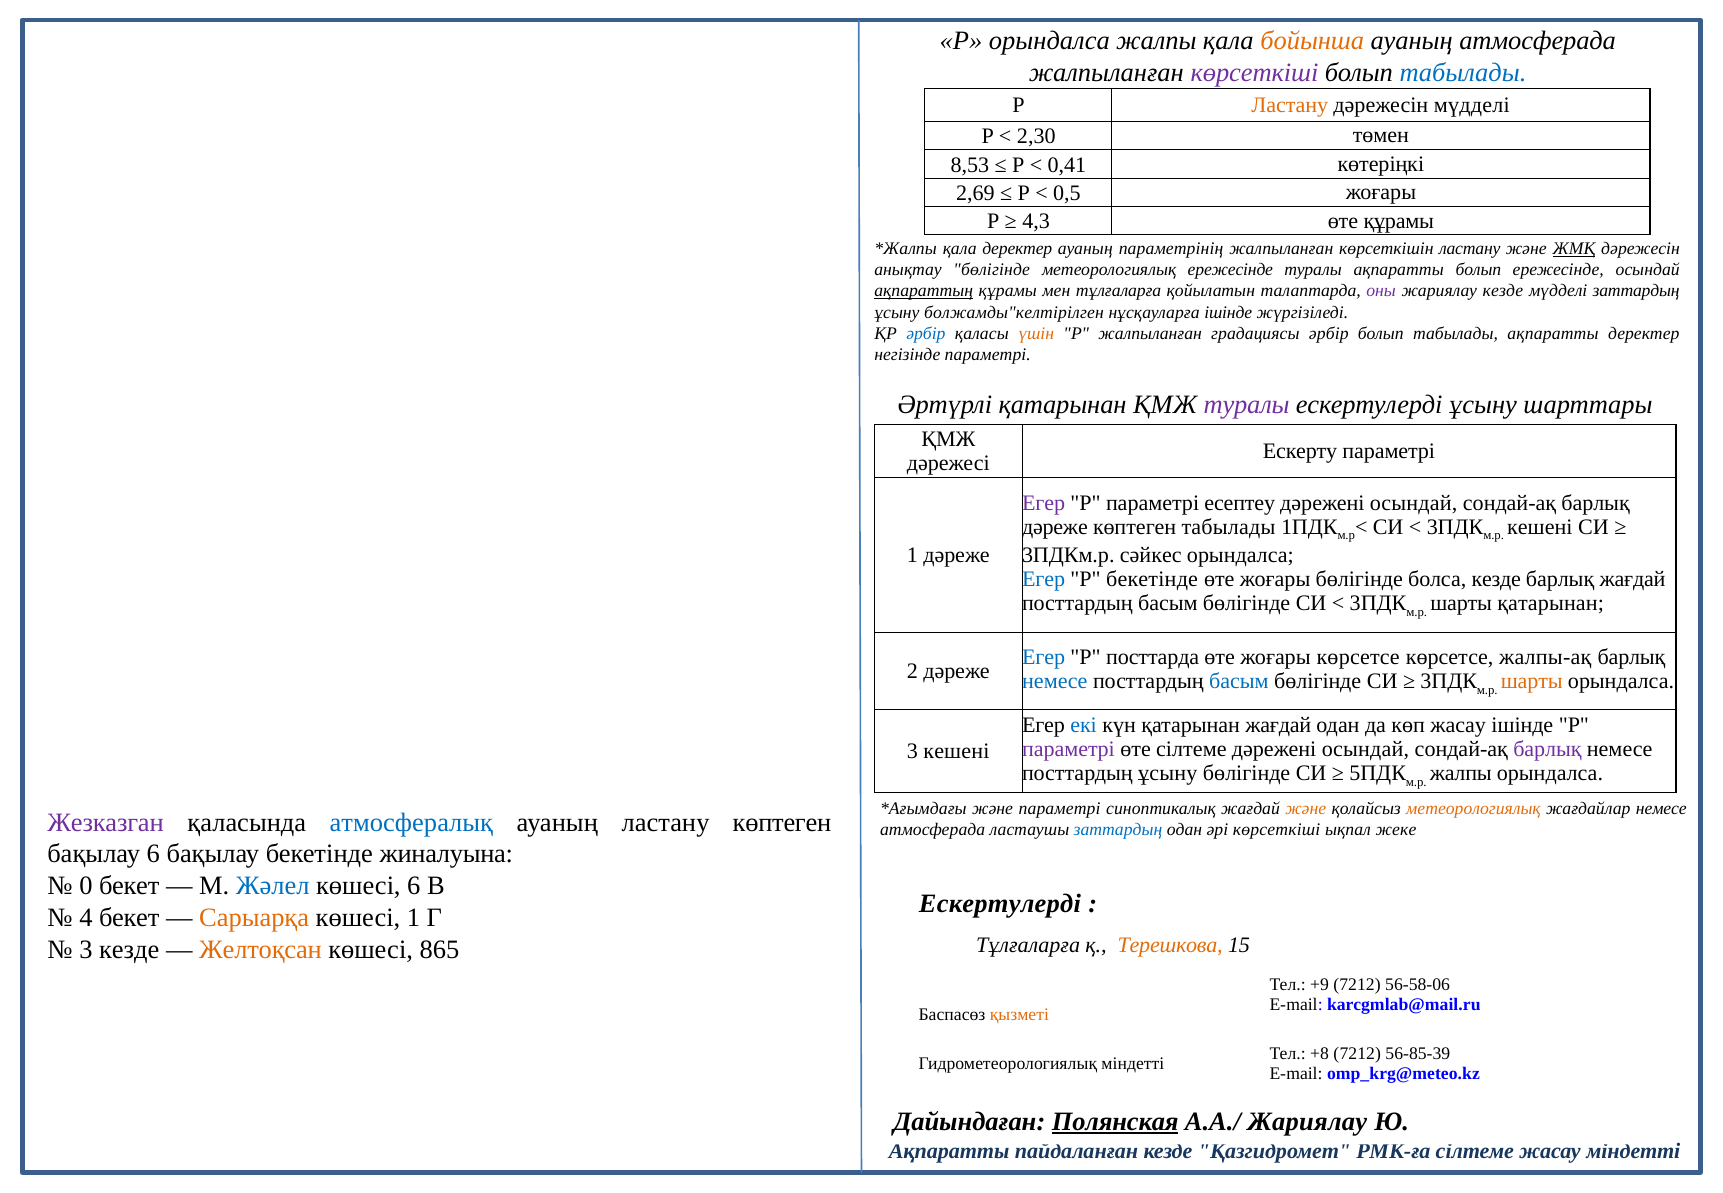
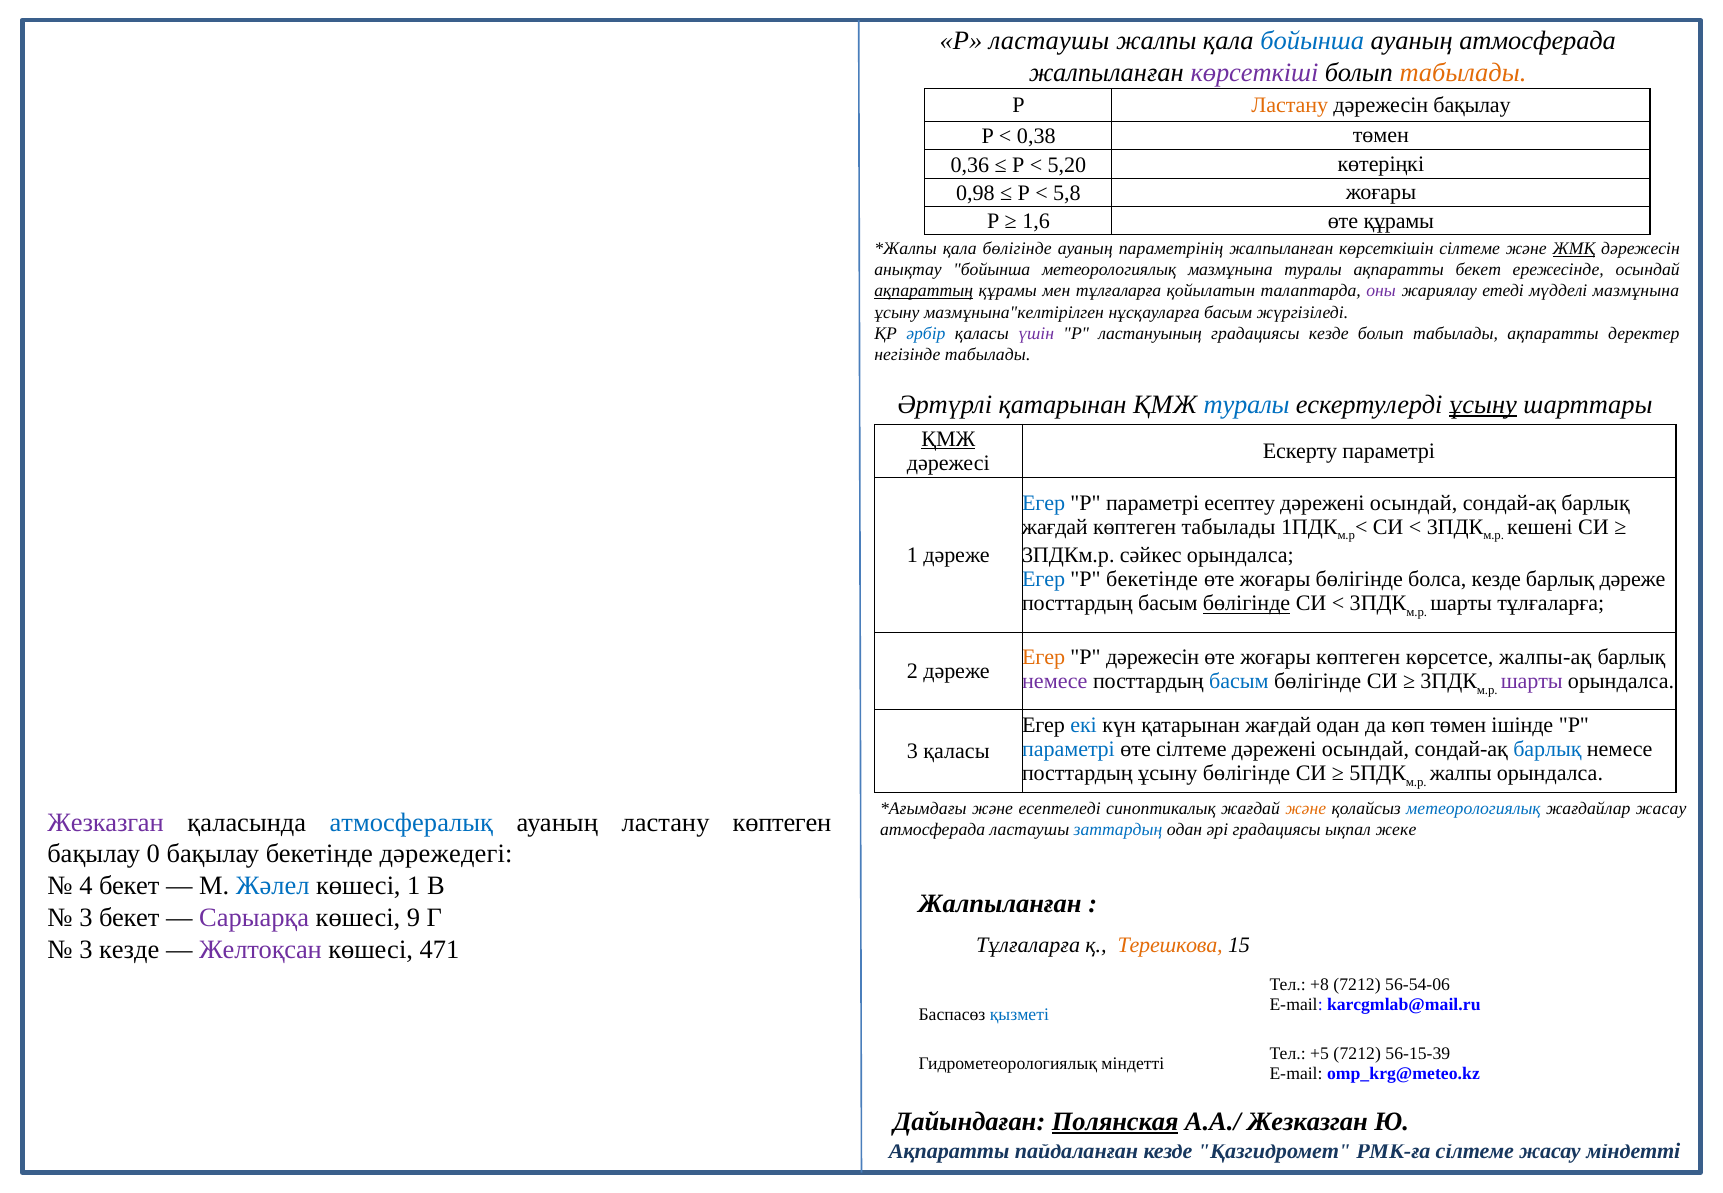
Р орындалса: орындалса -> ластаушы
бойынша at (1312, 41) colour: orange -> blue
табылады at (1463, 73) colour: blue -> orange
дәрежесін мүдделі: мүдделі -> бақылау
2,30: 2,30 -> 0,38
8,53: 8,53 -> 0,36
0,41: 0,41 -> 5,20
2,69: 2,69 -> 0,98
0,5: 0,5 -> 5,8
4,3: 4,3 -> 1,6
қала деректер: деректер -> бөлігінде
көрсеткішін ластану: ластану -> сілтеме
анықтау бөлігінде: бөлігінде -> бойынша
метеорологиялық ережесінде: ережесінде -> мазмұнына
ақпаратты болып: болып -> бекет
жариялау кезде: кезде -> етеді
мүдделі заттардың: заттардың -> мазмұнына
болжамды"келтірілген: болжамды"келтірілген -> мазмұнына"келтірілген
нұсқауларға ішінде: ішінде -> басым
үшін colour: orange -> purple
Р жалпыланған: жалпыланған -> ластануының
градациясы әрбір: әрбір -> кезде
негізінде параметрі: параметрі -> табылады
туралы at (1247, 405) colour: purple -> blue
ұсыну at (1483, 405) underline: none -> present
ҚМЖ at (948, 439) underline: none -> present
Егер at (1044, 503) colour: purple -> blue
дәреже at (1055, 527): дәреже -> жағдай
барлық жағдай: жағдай -> дәреже
бөлігінде at (1247, 604) underline: none -> present
шарты қатарынан: қатарынан -> тұлғаларға
Егер at (1044, 657) colour: blue -> orange
Р посттарда: посттарда -> дәрежесін
жоғары көрсетсе: көрсетсе -> көптеген
немесе at (1055, 681) colour: blue -> purple
шарты at (1532, 681) colour: orange -> purple
көп жасау: жасау -> төмен
параметрі at (1068, 749) colour: purple -> blue
барлық at (1547, 749) colour: purple -> blue
3 кешені: кешені -> қаласы
және параметрі: параметрі -> есептеледі
метеорологиялық at (1473, 808) colour: orange -> blue
жағдайлар немесе: немесе -> жасау
әрі көрсеткіші: көрсеткіші -> градациясы
бақылау 6: 6 -> 0
жиналуына: жиналуына -> дәрежедегі
0: 0 -> 4
көшесі 6: 6 -> 1
Ескертулерді at (1000, 904): Ескертулерді -> Жалпыланған
4 at (86, 918): 4 -> 3
Сарыарқа colour: orange -> purple
көшесі 1: 1 -> 9
Желтоқсан colour: orange -> purple
865: 865 -> 471
+9: +9 -> +8
56-58-06: 56-58-06 -> 56-54-06
қызметі colour: orange -> blue
+8: +8 -> +5
56-85-39: 56-85-39 -> 56-15-39
А.А./ Жариялау: Жариялау -> Жезказган
